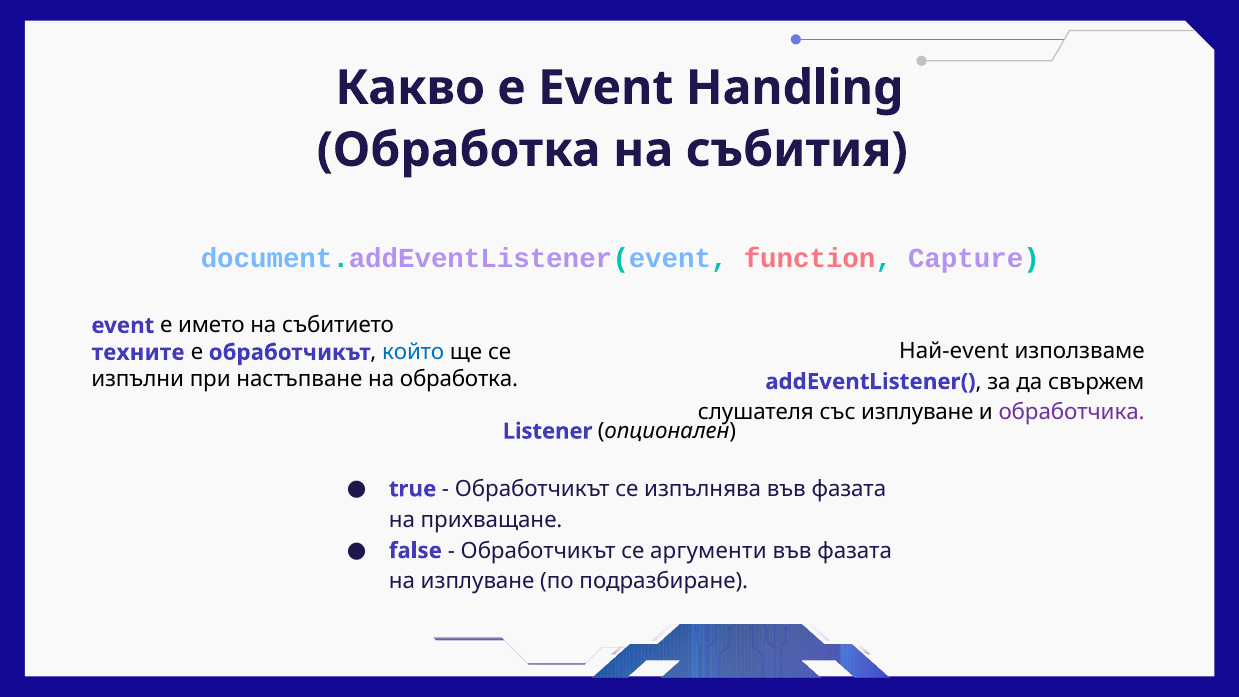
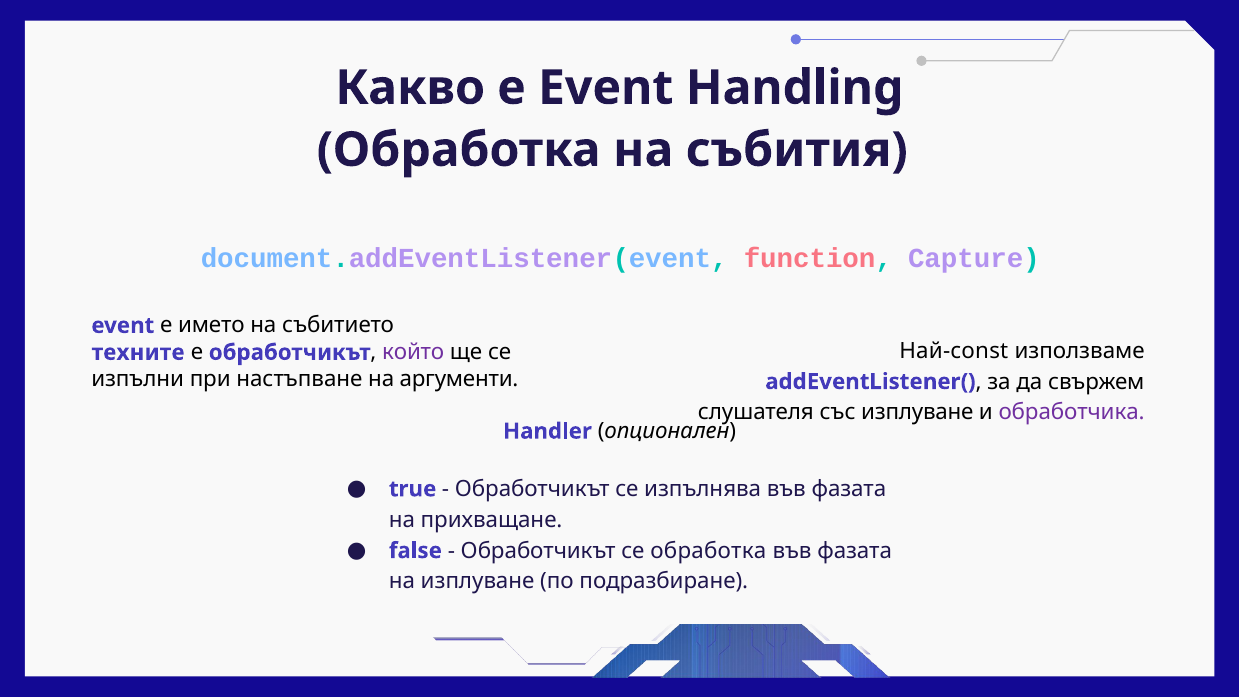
Най-event: Най-event -> Най-const
който colour: blue -> purple
на обработка: обработка -> аргументи
Listener: Listener -> Handler
се аргументи: аргументи -> обработка
